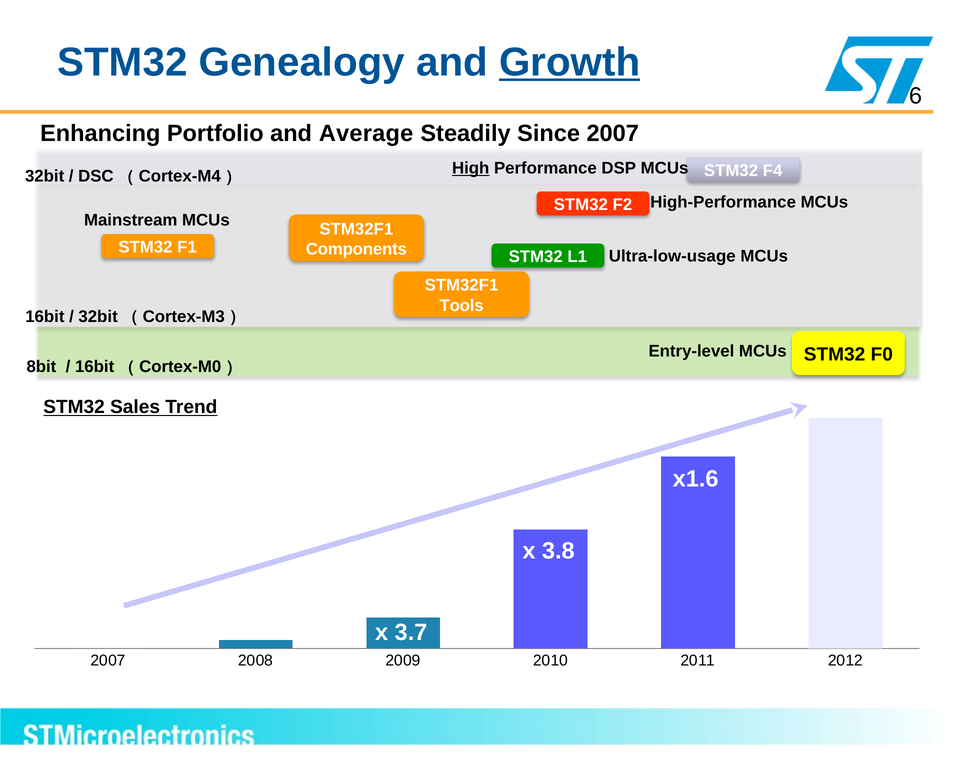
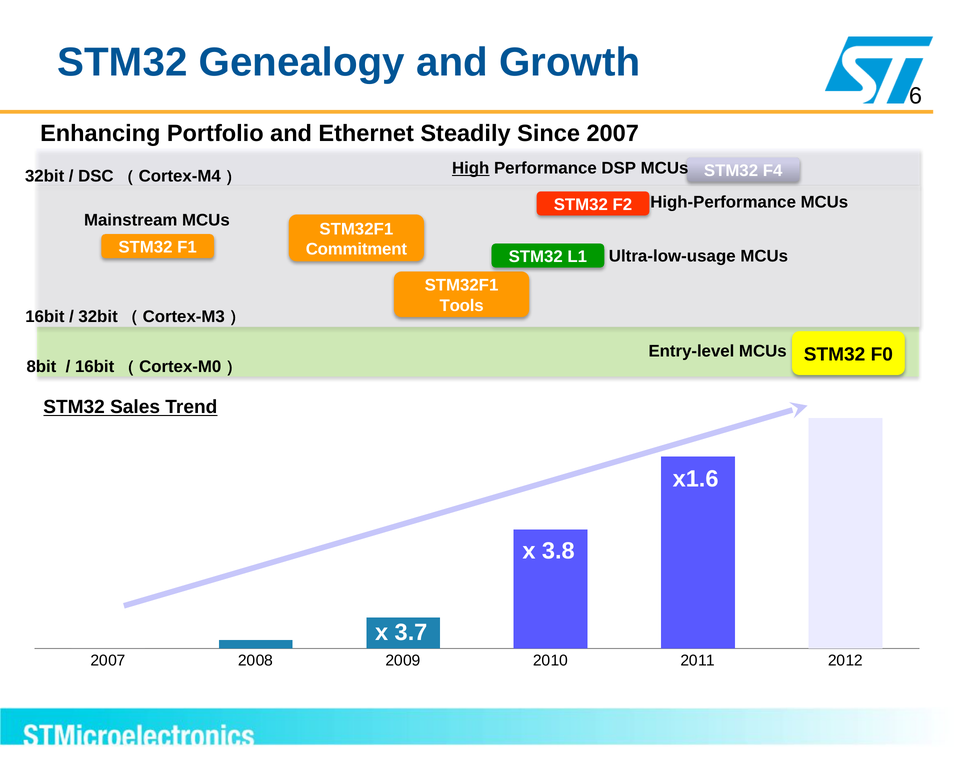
Growth underline: present -> none
Average: Average -> Ethernet
Components: Components -> Commitment
